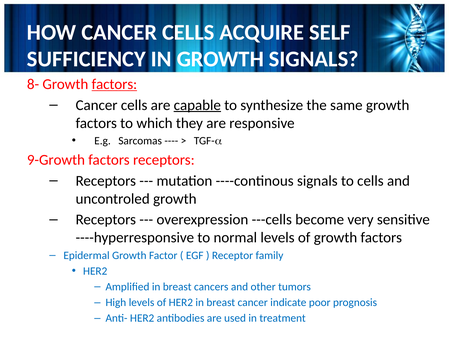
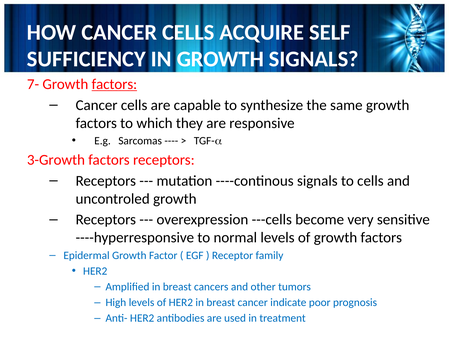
8-: 8- -> 7-
capable underline: present -> none
9-Growth: 9-Growth -> 3-Growth
